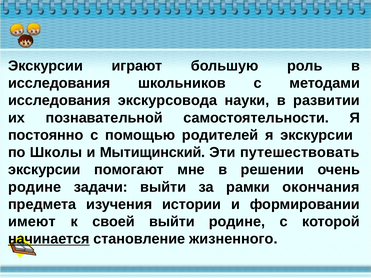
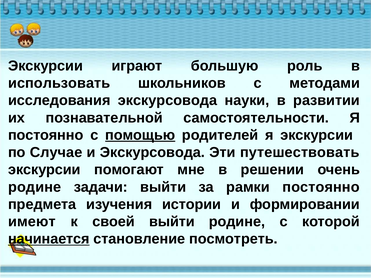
исследования at (59, 83): исследования -> использовать
помощью underline: none -> present
Школы: Школы -> Случае
и Мытищинский: Мытищинский -> Экскурсовода
рамки окончания: окончания -> постоянно
жизненного: жизненного -> посмотреть
